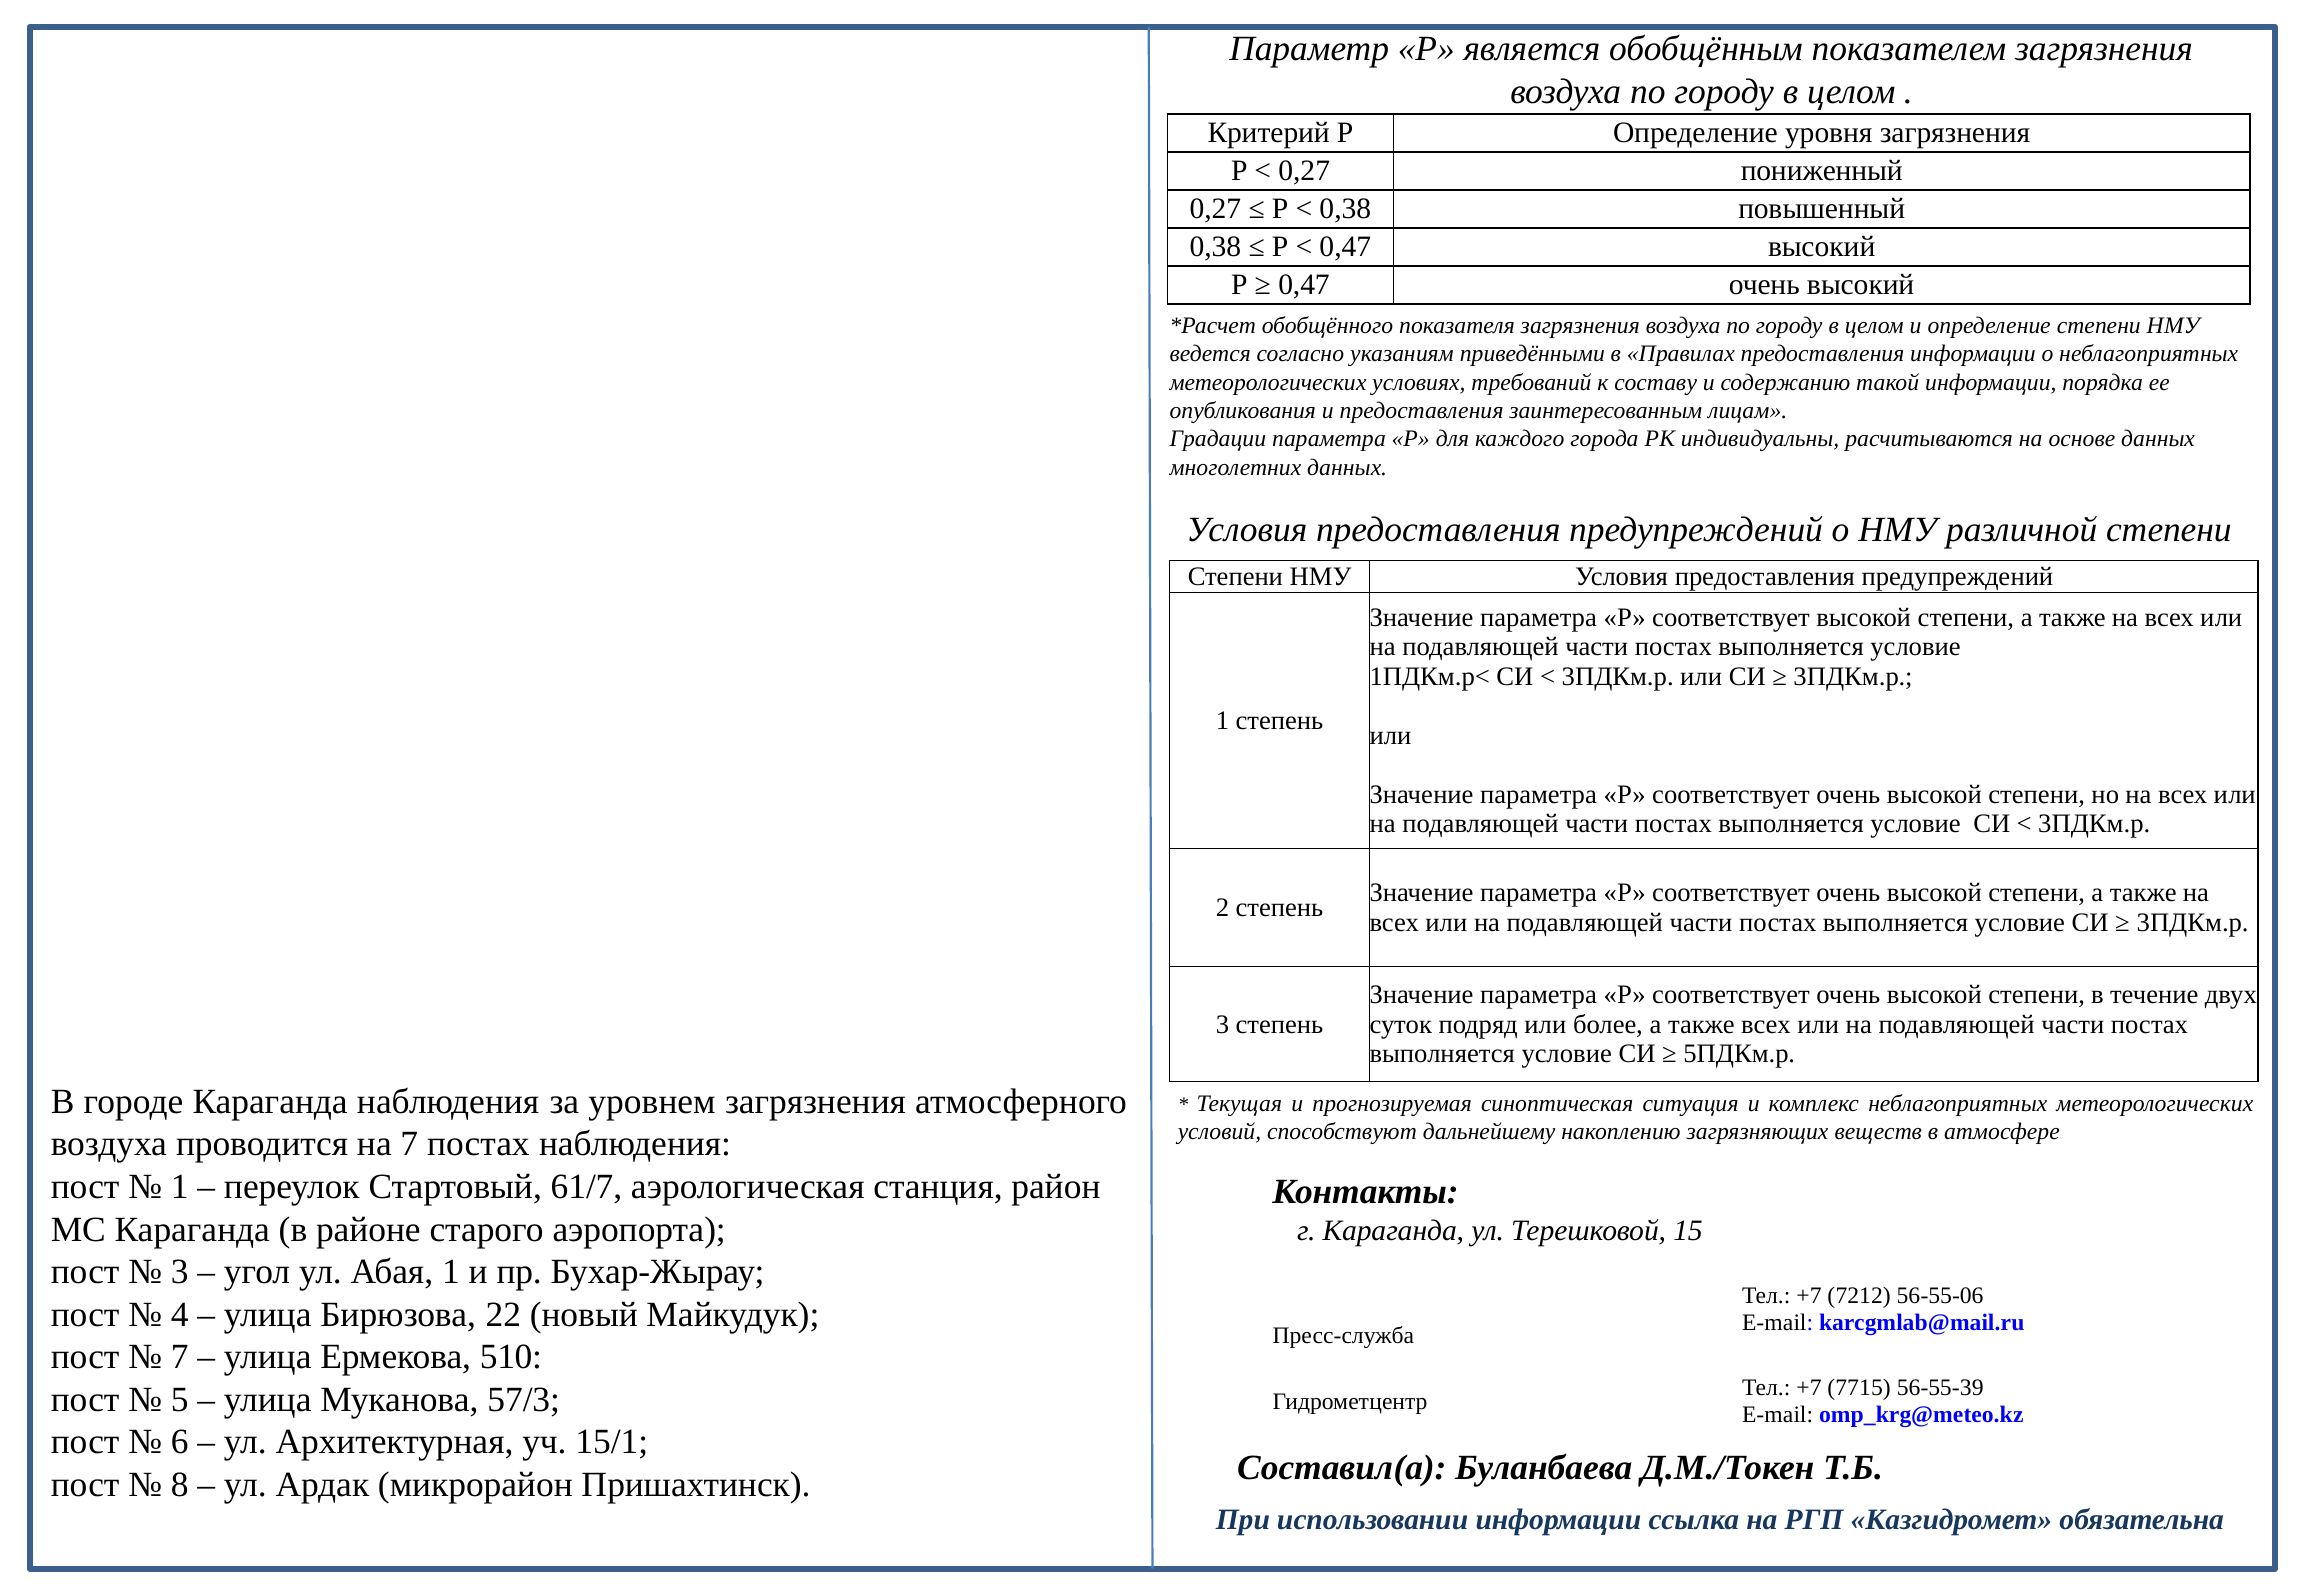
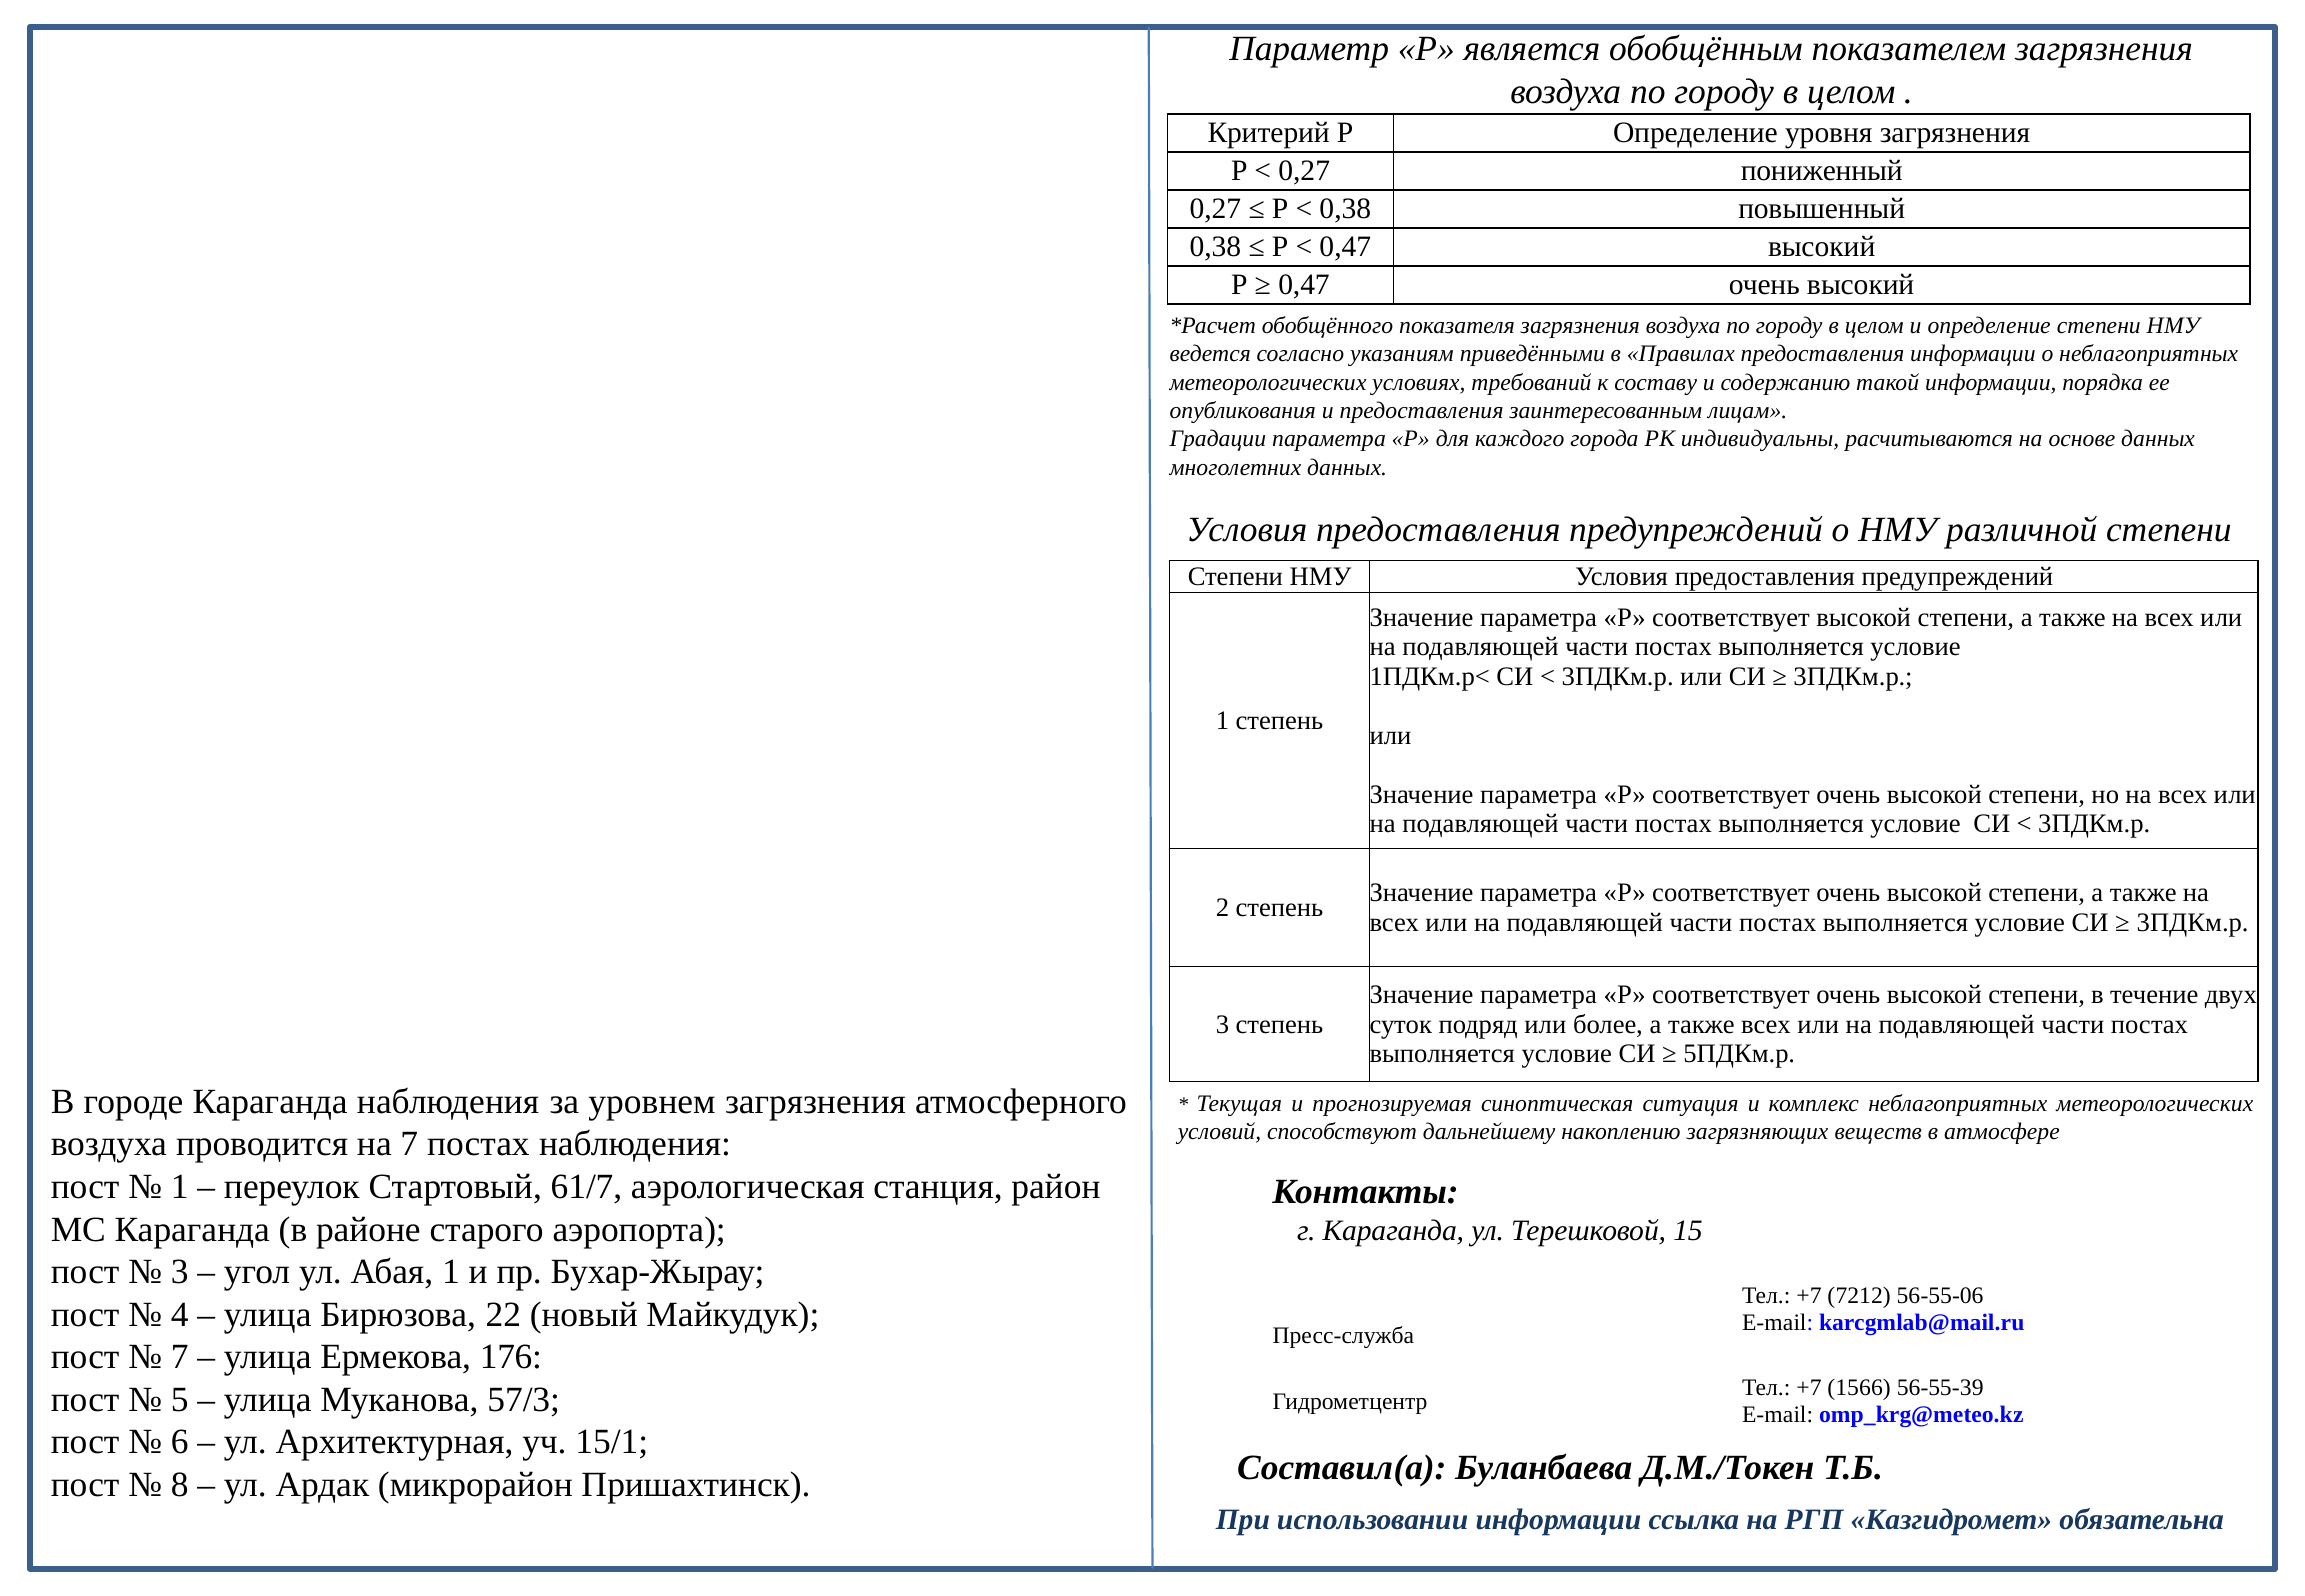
510: 510 -> 176
7715: 7715 -> 1566
